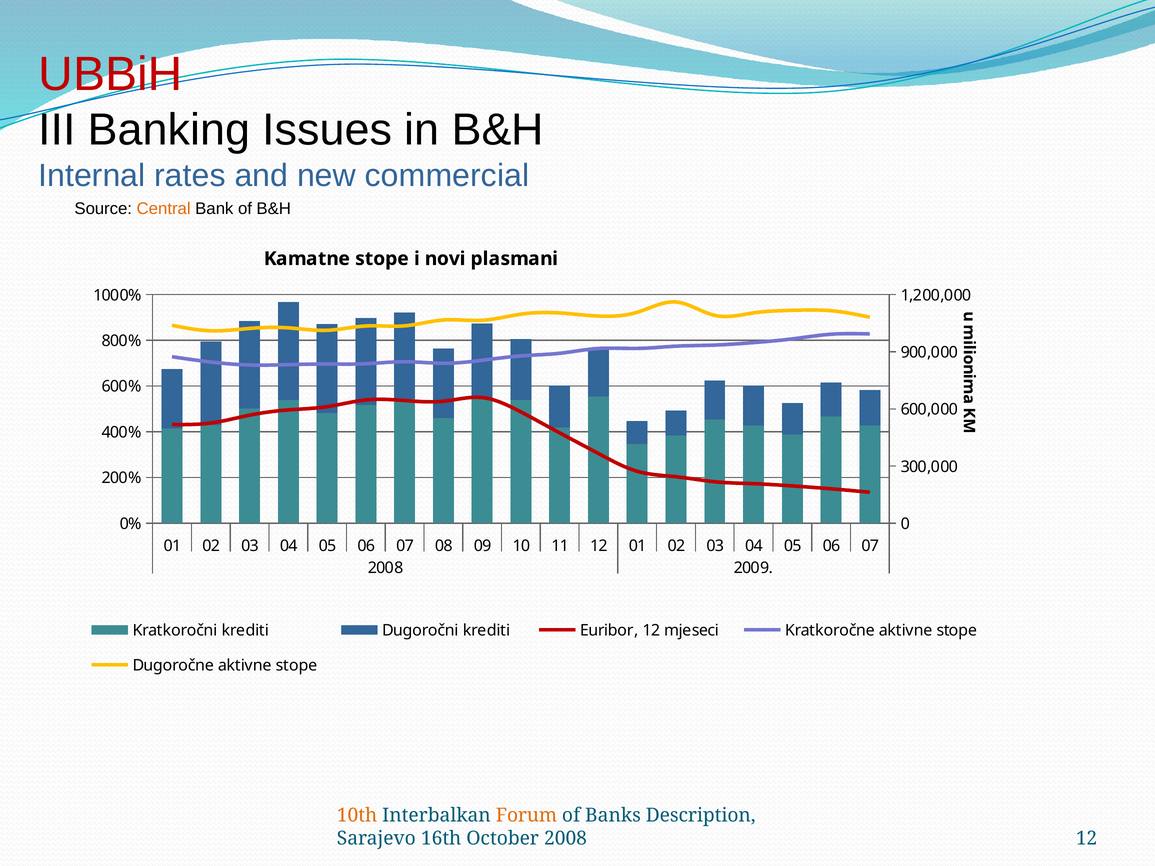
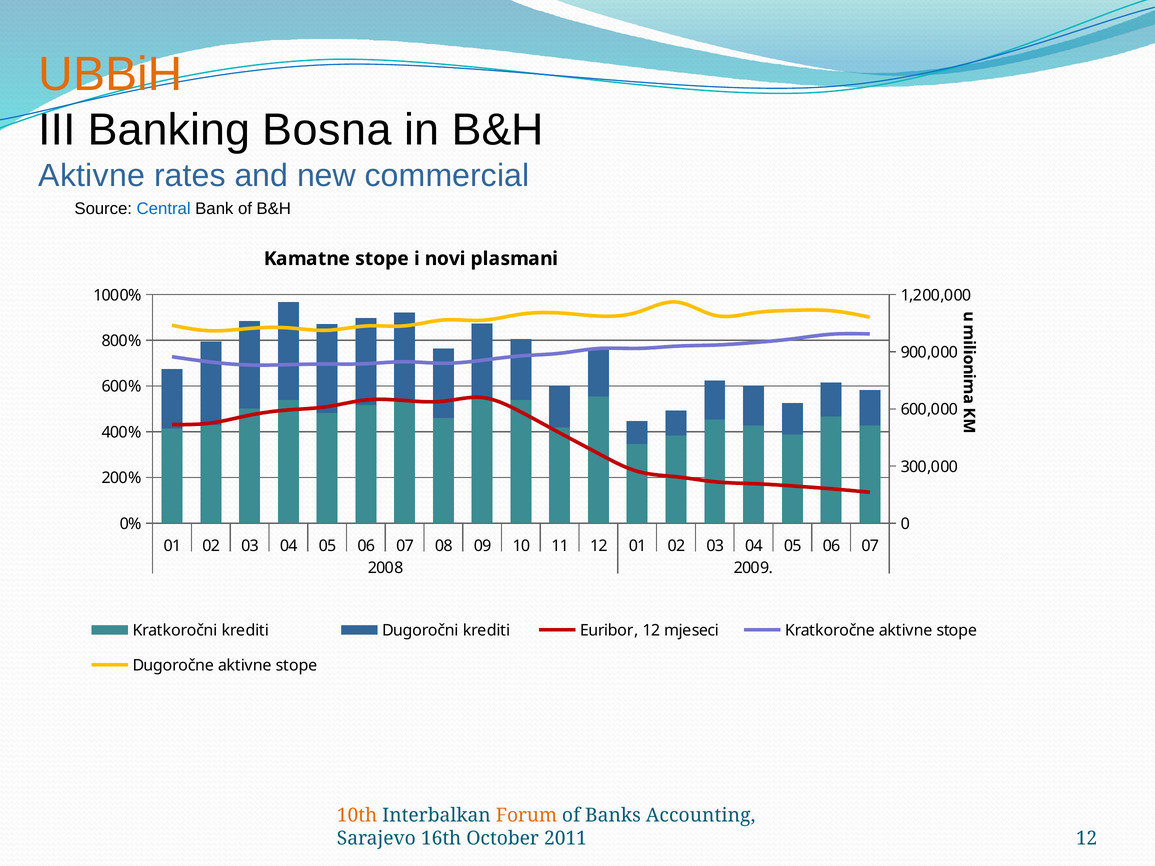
UBBiH colour: red -> orange
Issues: Issues -> Bosna
Internal at (92, 175): Internal -> Aktivne
Central colour: orange -> blue
Description: Description -> Accounting
October 2008: 2008 -> 2011
